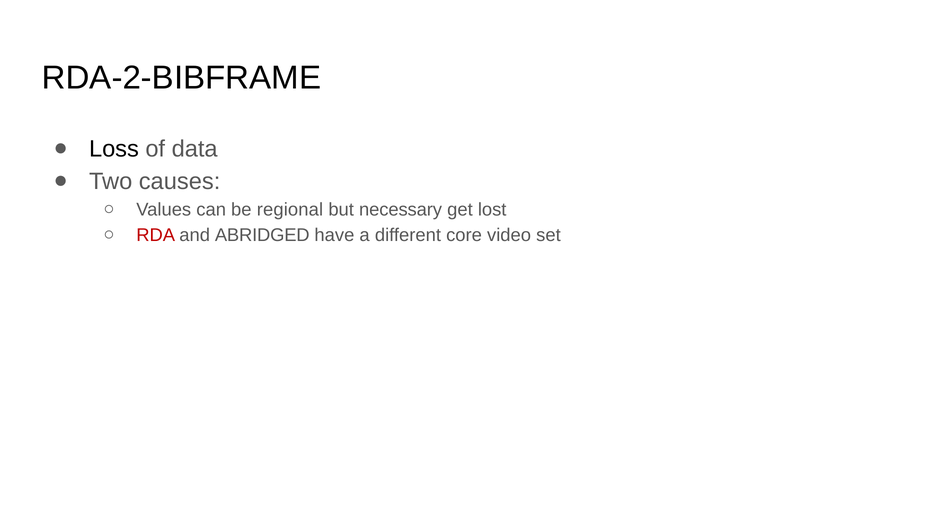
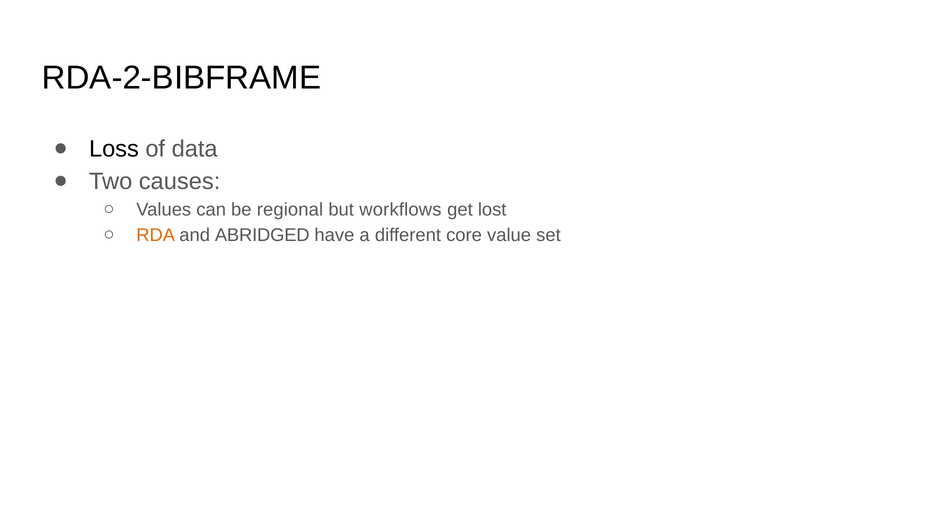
necessary: necessary -> workflows
RDA colour: red -> orange
video: video -> value
